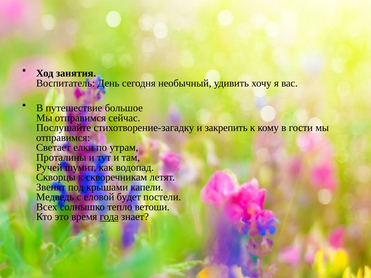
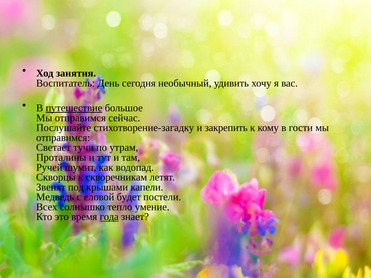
путешествие underline: none -> present
елки: елки -> тучи
ветоши: ветоши -> умение
